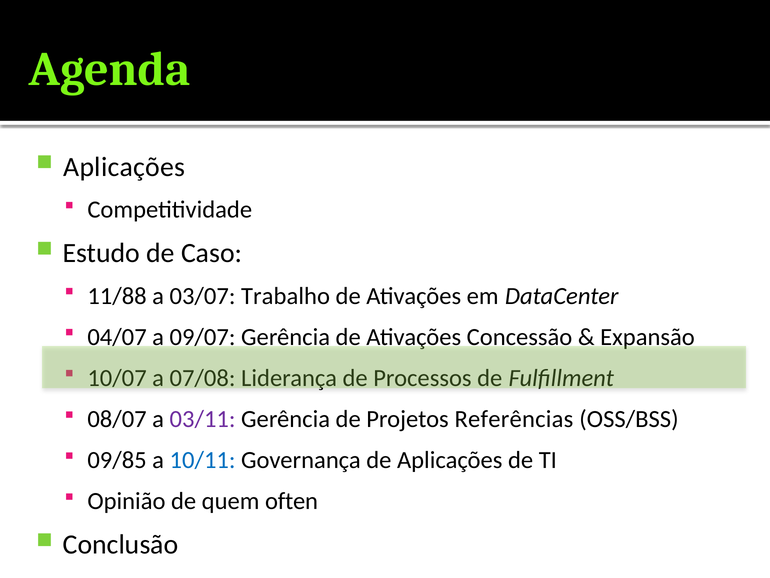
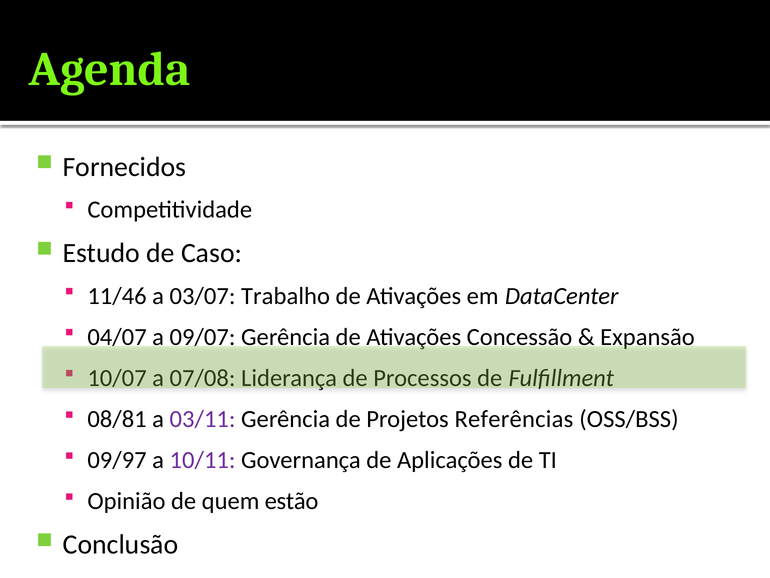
Aplicações at (124, 167): Aplicações -> Fornecidos
11/88: 11/88 -> 11/46
08/07: 08/07 -> 08/81
09/85: 09/85 -> 09/97
10/11 colour: blue -> purple
often: often -> estão
